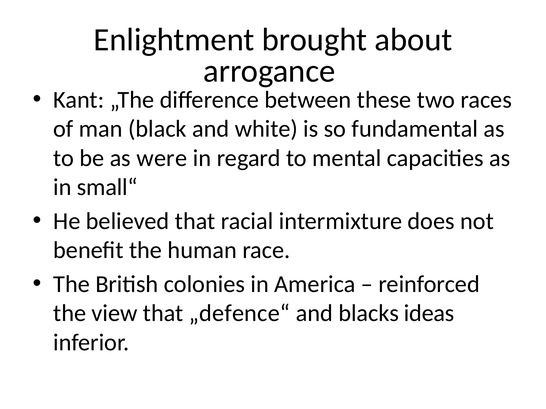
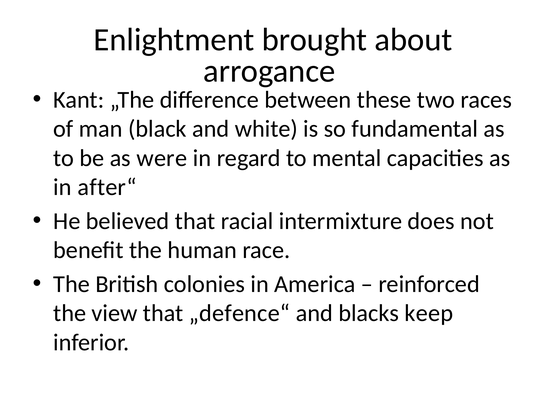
small“: small“ -> after“
ideas: ideas -> keep
